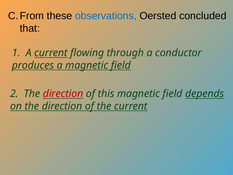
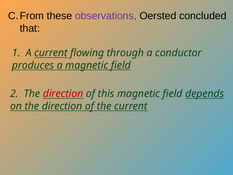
observations colour: blue -> purple
